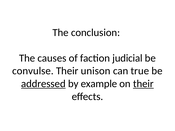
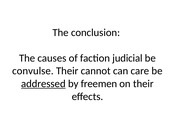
unison: unison -> cannot
true: true -> care
example: example -> freemen
their at (143, 84) underline: present -> none
